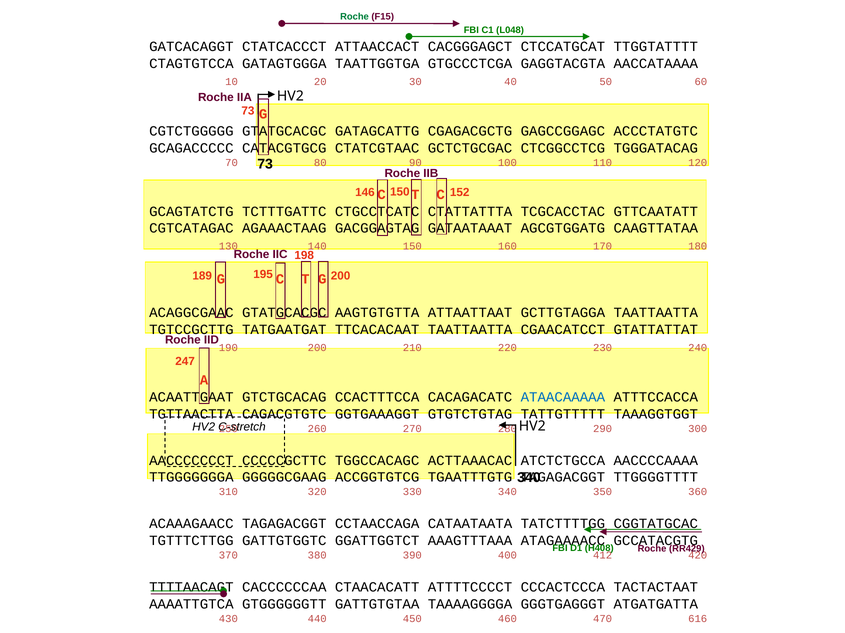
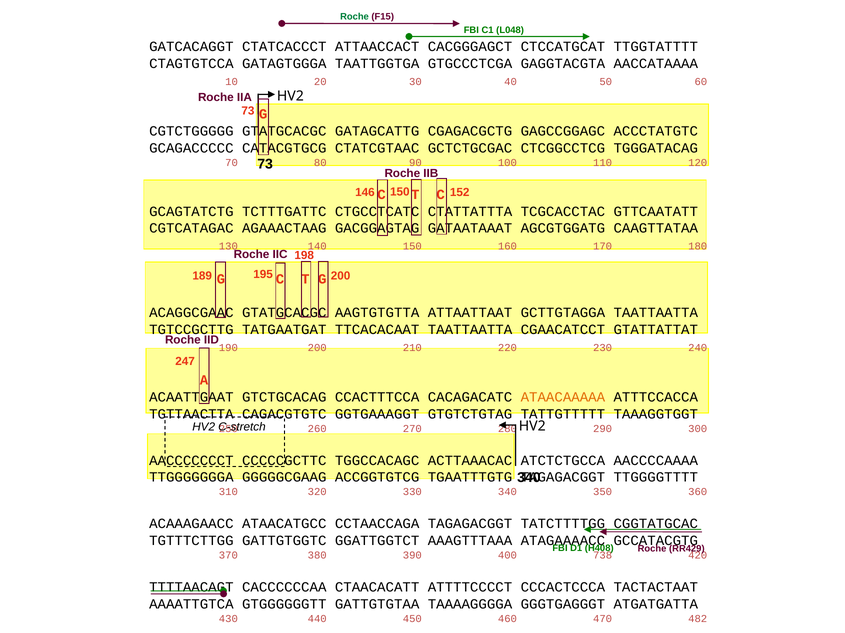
ATAACAAAAA colour: blue -> orange
ACAAAGAACC TAGAGACGGT: TAGAGACGGT -> ATAACATGCC
CCTAACCAGA CATAATAATA: CATAATAATA -> TAGAGACGGT
412: 412 -> 738
616: 616 -> 482
